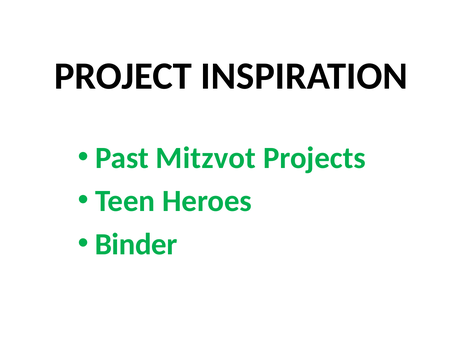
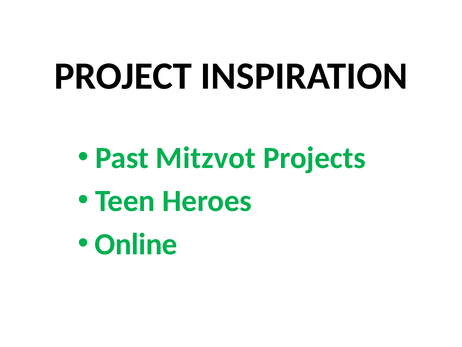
Binder: Binder -> Online
